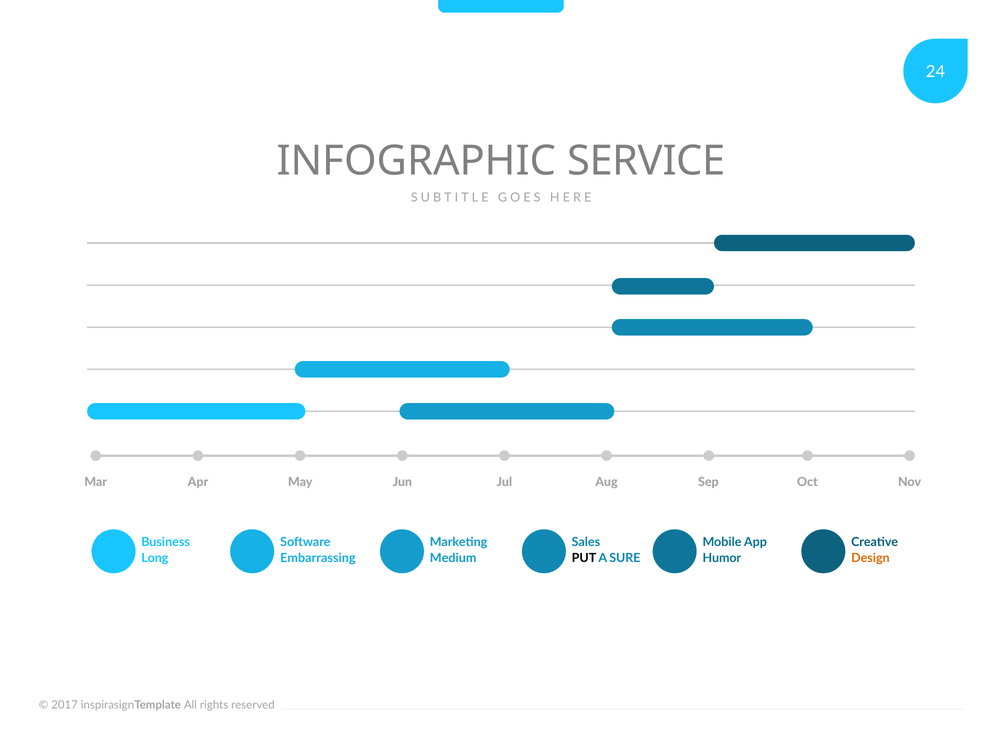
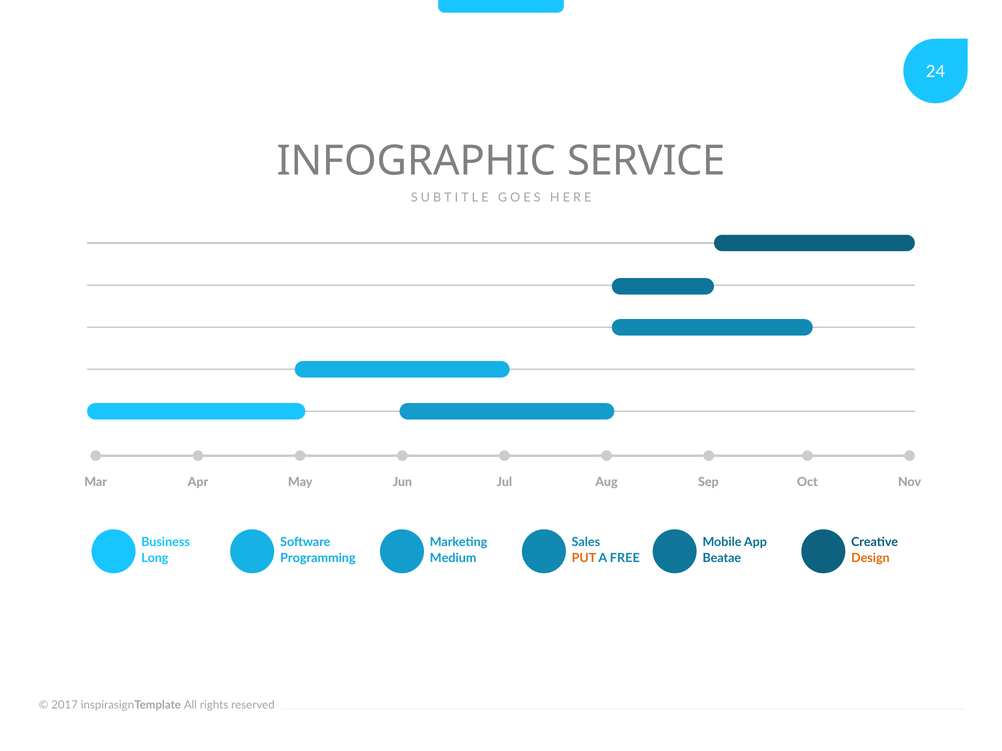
Embarrassing: Embarrassing -> Programming
PUT colour: black -> orange
SURE: SURE -> FREE
Humor: Humor -> Beatae
